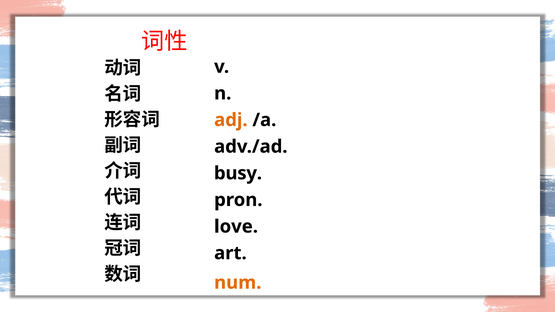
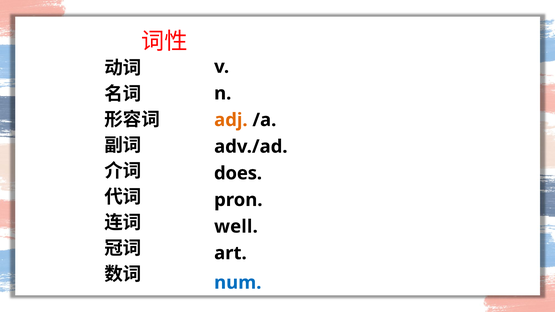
busy: busy -> does
love: love -> well
num colour: orange -> blue
